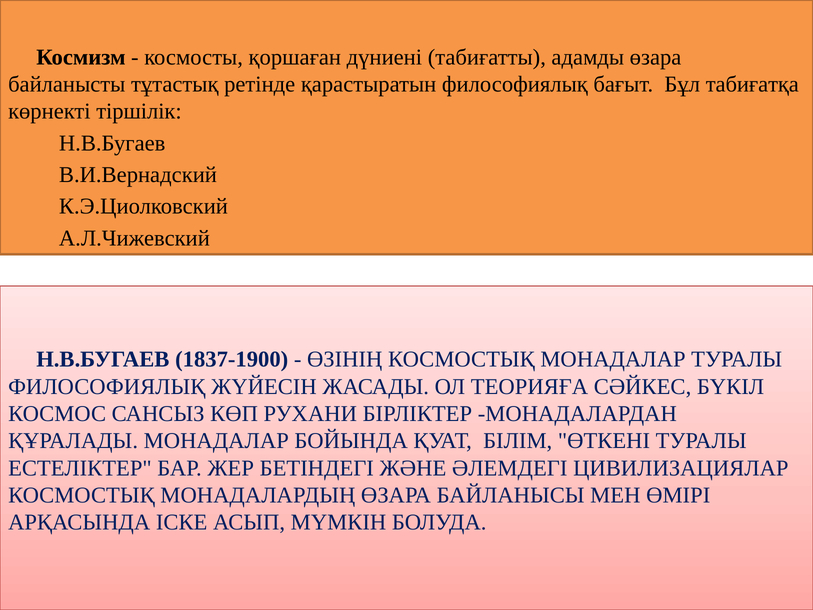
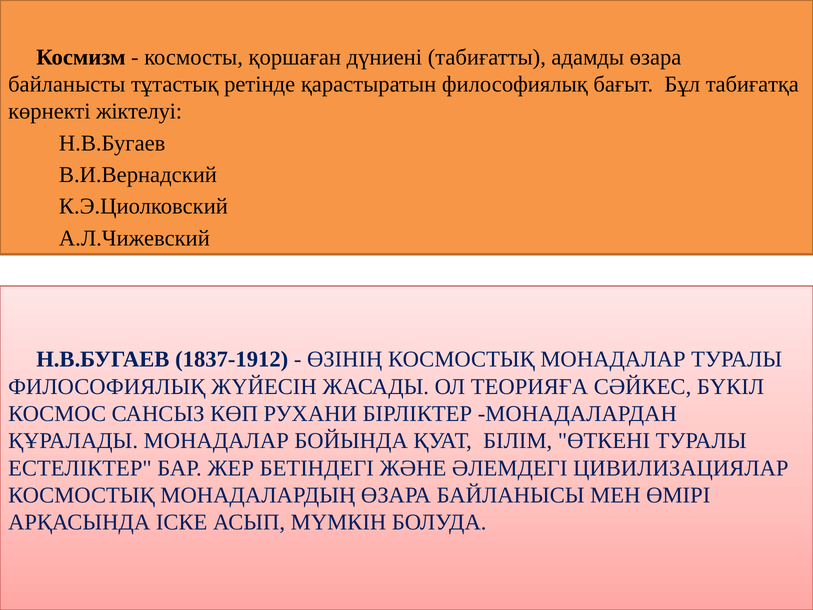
тіршілік: тіршілік -> жіктелуі
1837-1900: 1837-1900 -> 1837-1912
